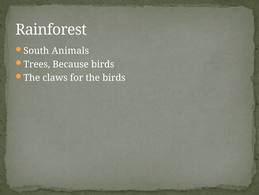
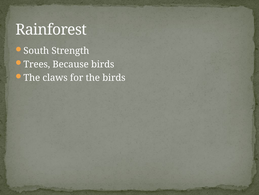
Animals: Animals -> Strength
